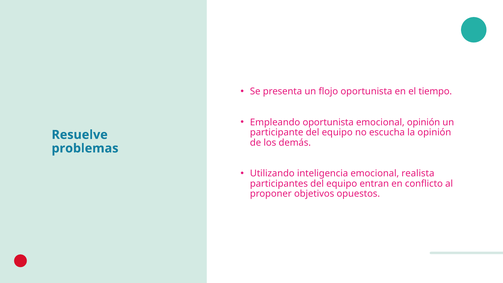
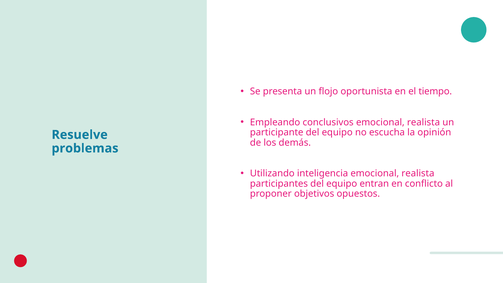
Empleando oportunista: oportunista -> conclusivos
opinión at (424, 122): opinión -> realista
